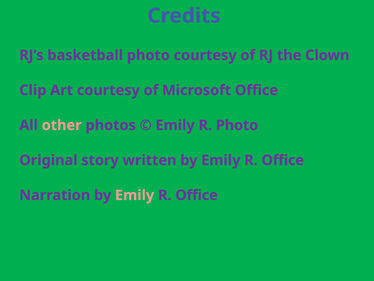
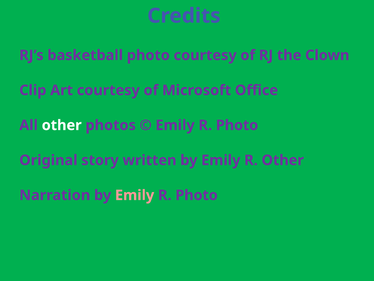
other at (62, 125) colour: pink -> white
Office at (283, 160): Office -> Other
Office at (197, 195): Office -> Photo
